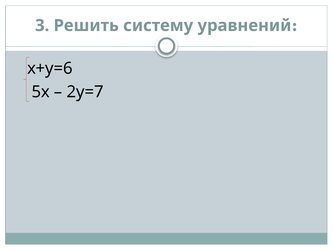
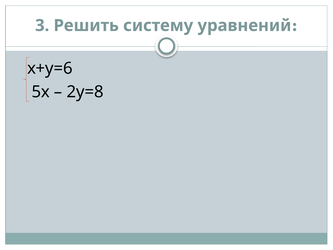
2у=7: 2у=7 -> 2у=8
